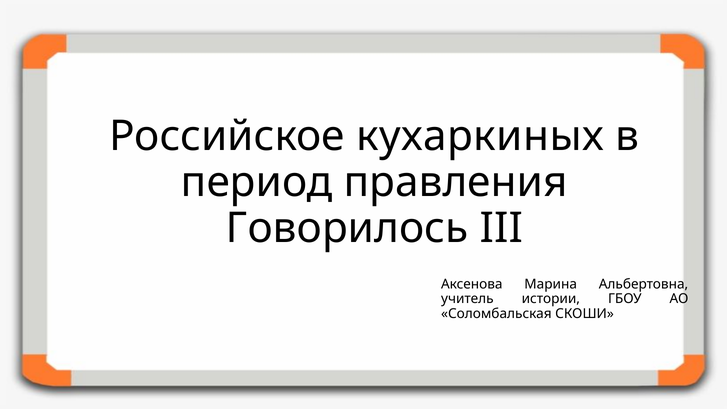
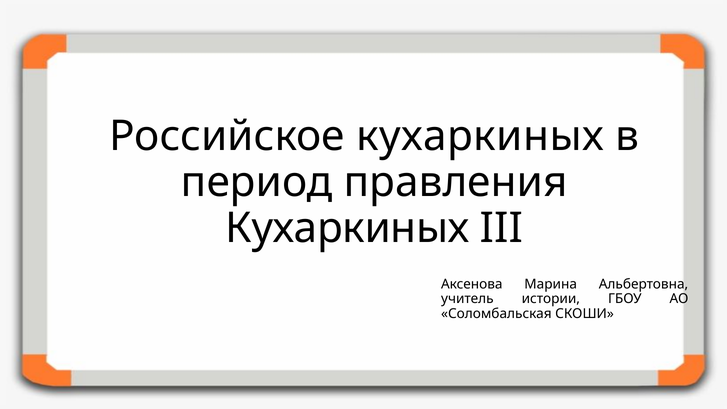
Говорилось at (347, 228): Говорилось -> Кухаркиных
